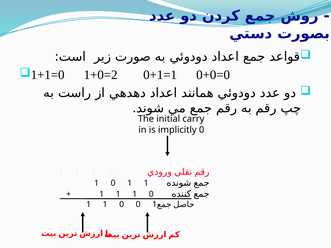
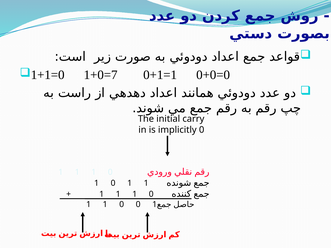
1+0=2: 1+0=2 -> 1+0=7
